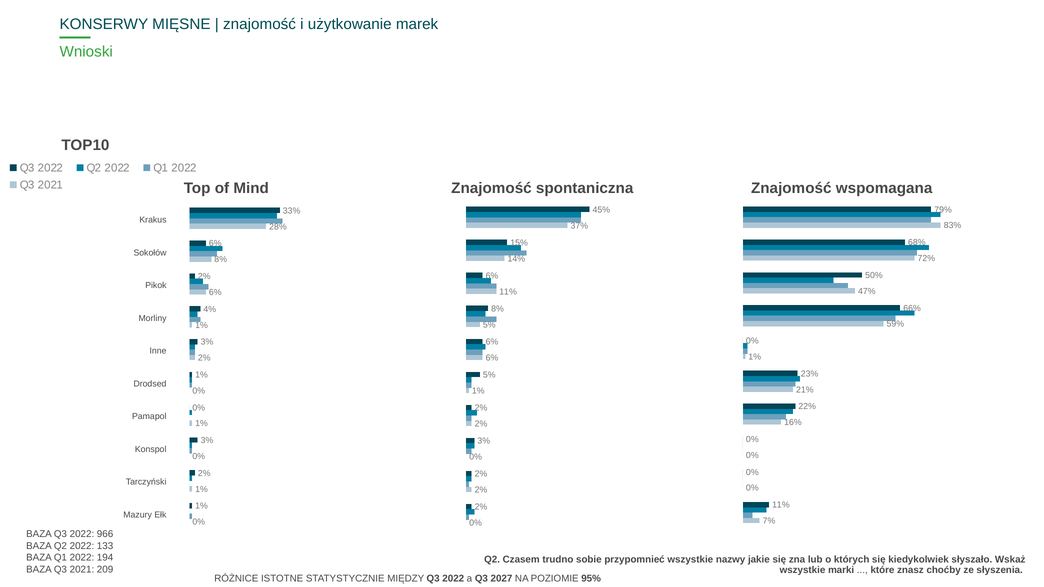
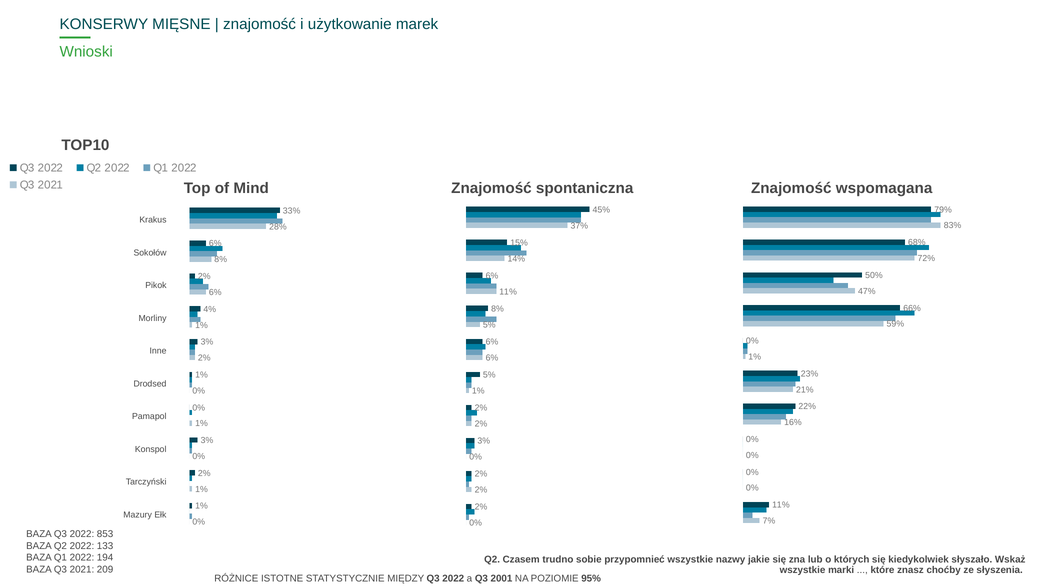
966: 966 -> 853
2027: 2027 -> 2001
